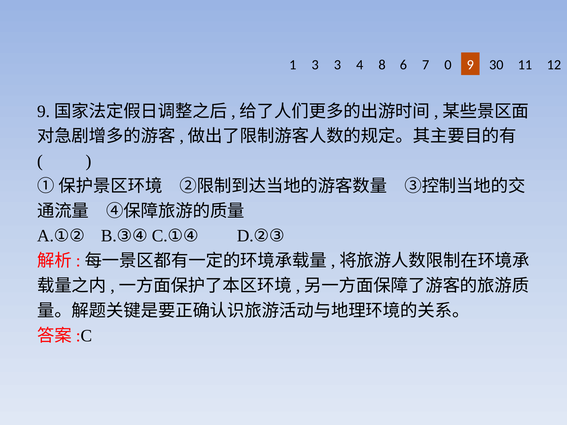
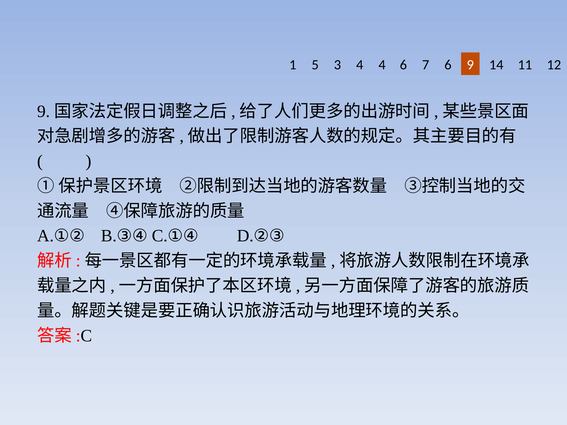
1 3: 3 -> 5
4 8: 8 -> 4
7 0: 0 -> 6
30: 30 -> 14
